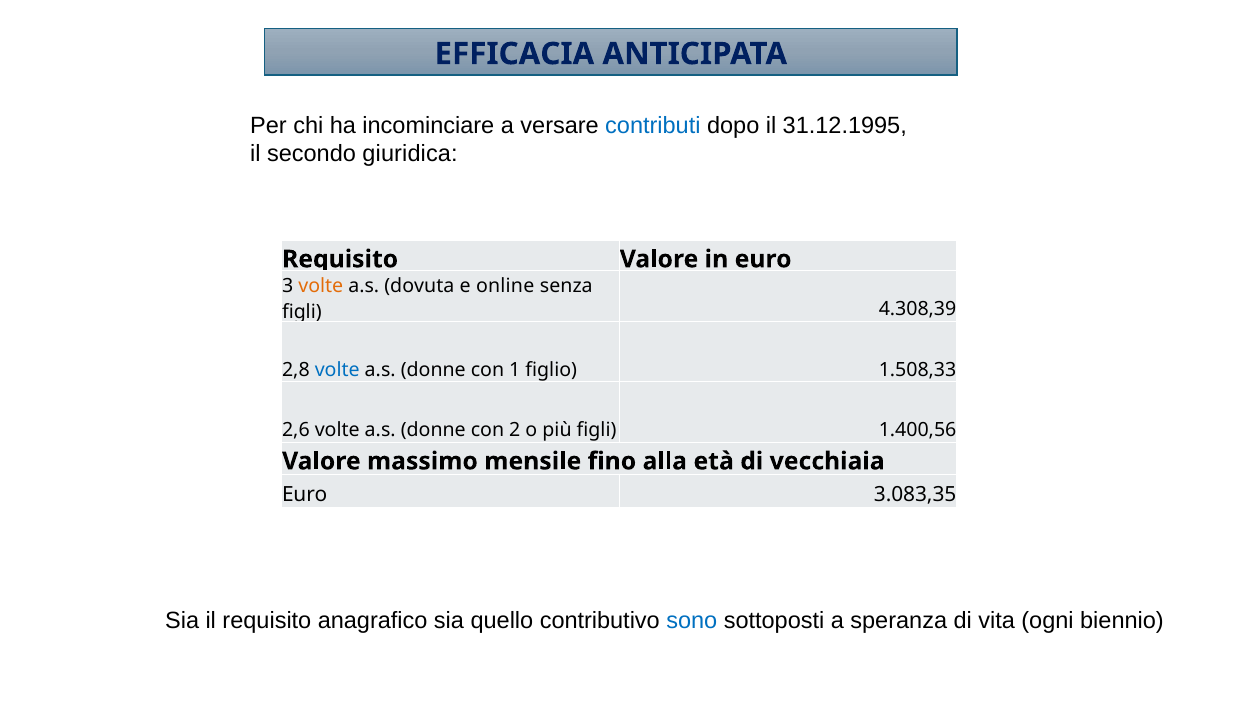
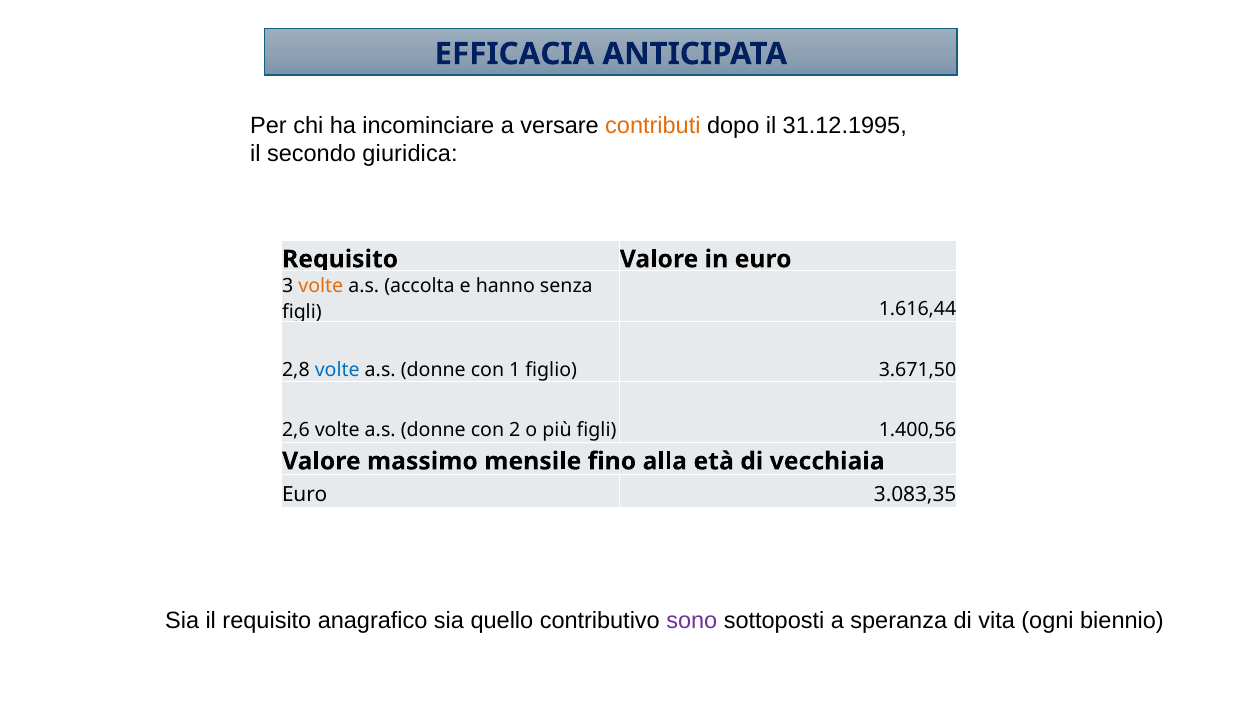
contributi colour: blue -> orange
dovuta: dovuta -> accolta
online: online -> hanno
4.308,39: 4.308,39 -> 1.616,44
1.508,33: 1.508,33 -> 3.671,50
sono colour: blue -> purple
